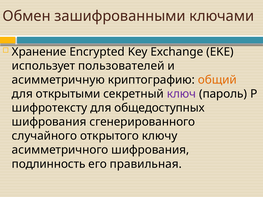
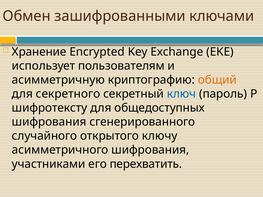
пользователей: пользователей -> пользователям
открытыми: открытыми -> секретного
ключ colour: purple -> blue
подлинность: подлинность -> участниками
правильная: правильная -> перехватить
